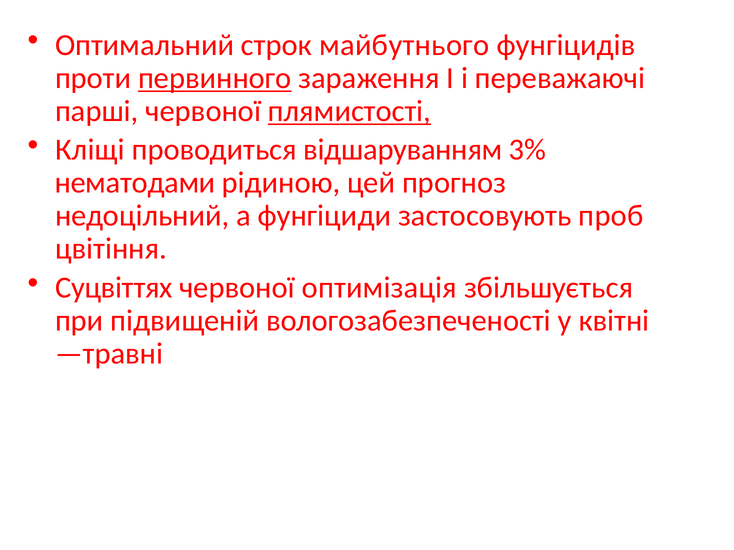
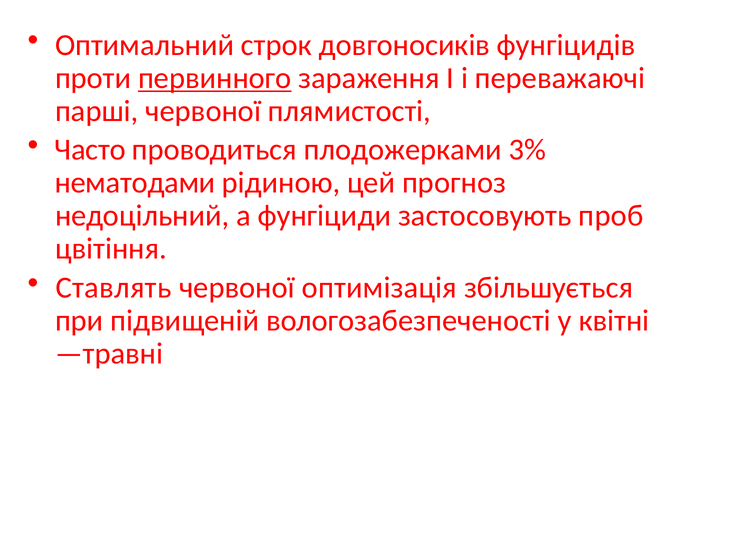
майбутнього: майбутнього -> довгоносиків
плямистості underline: present -> none
Кліщі: Кліщі -> Часто
відшаруванням: відшаруванням -> плодожерками
Суцвіттях: Суцвіттях -> Ставлять
